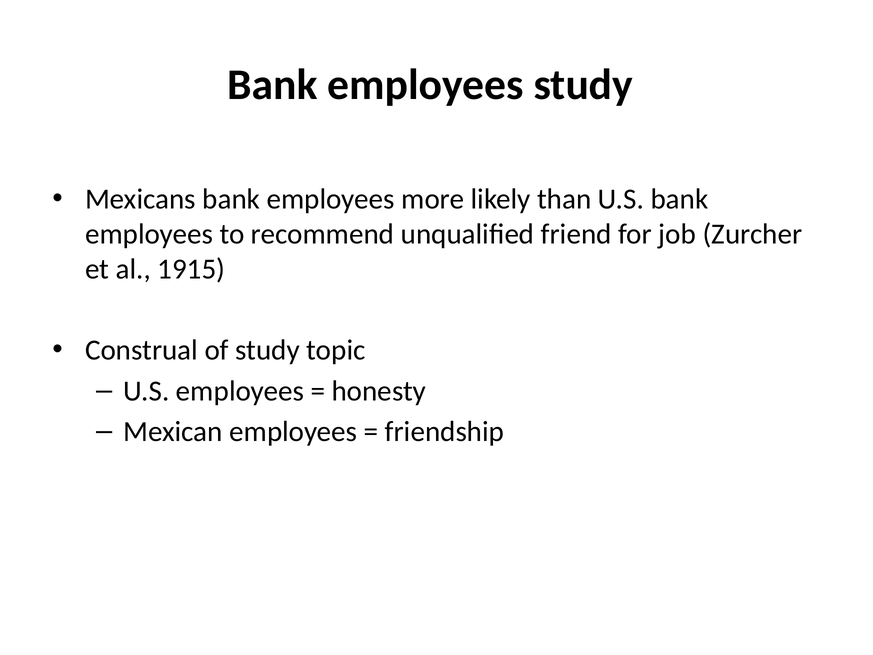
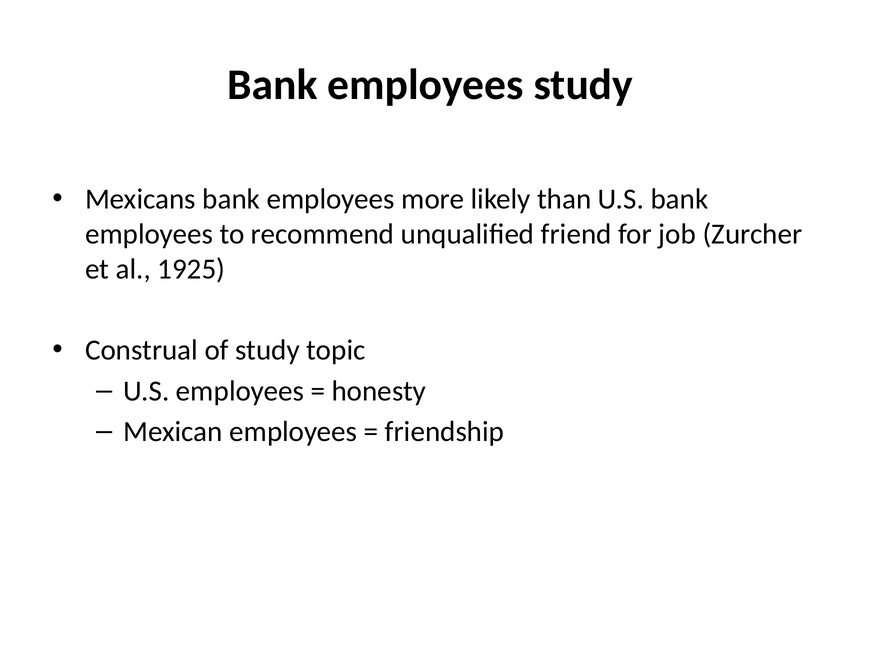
1915: 1915 -> 1925
